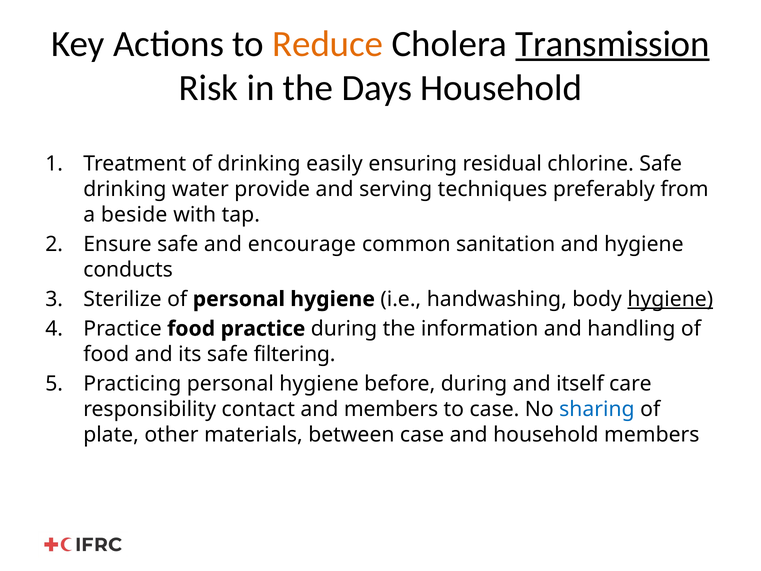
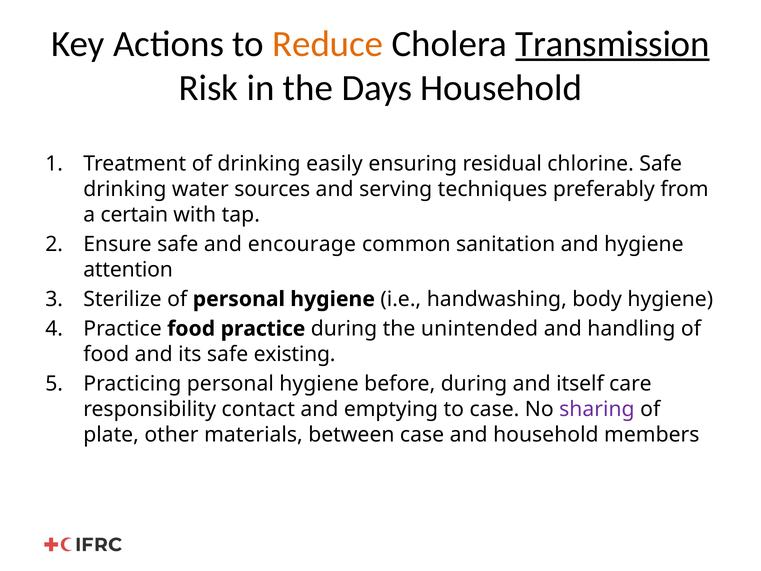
provide: provide -> sources
beside: beside -> certain
conducts: conducts -> attention
hygiene at (670, 299) underline: present -> none
information: information -> unintended
filtering: filtering -> existing
and members: members -> emptying
sharing colour: blue -> purple
